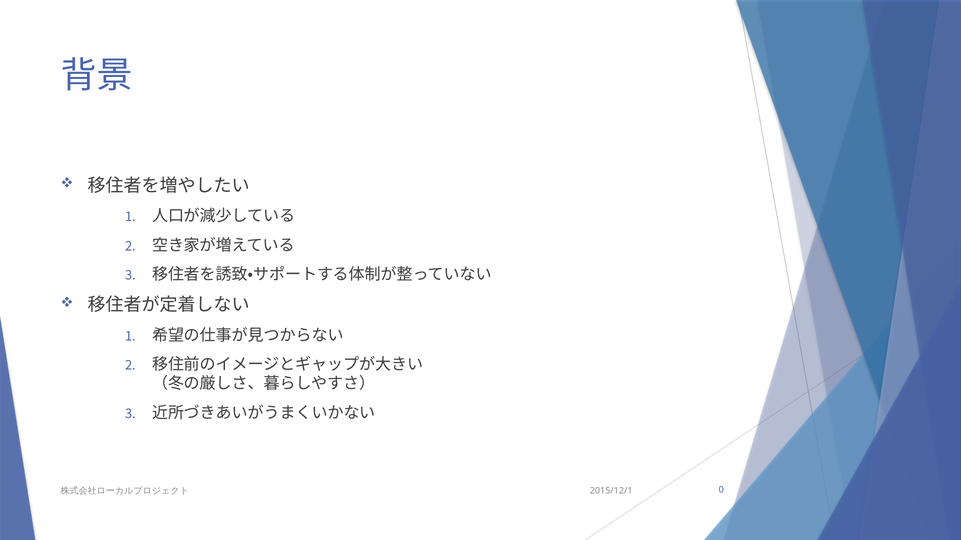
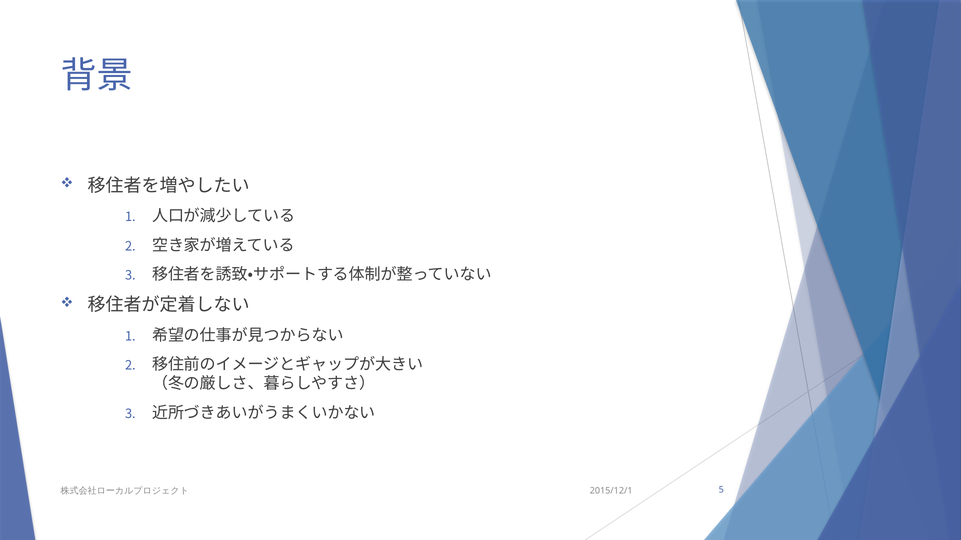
0: 0 -> 5
